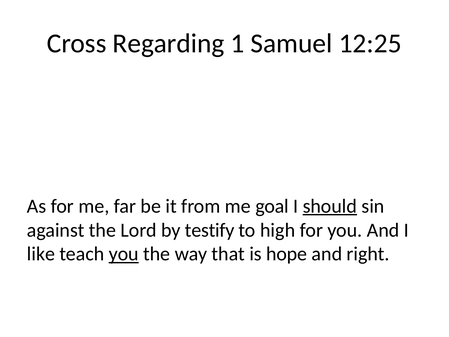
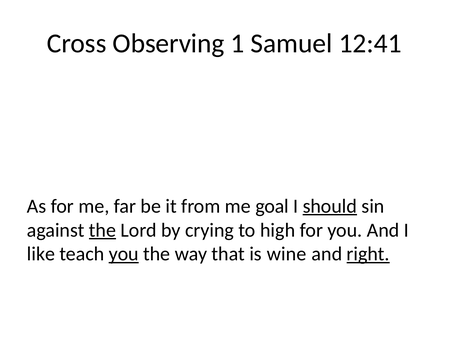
Regarding: Regarding -> Observing
12:25: 12:25 -> 12:41
the at (102, 230) underline: none -> present
testify: testify -> crying
hope: hope -> wine
right underline: none -> present
